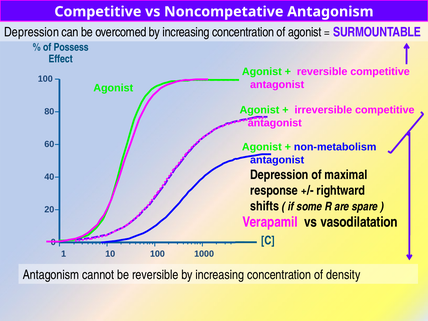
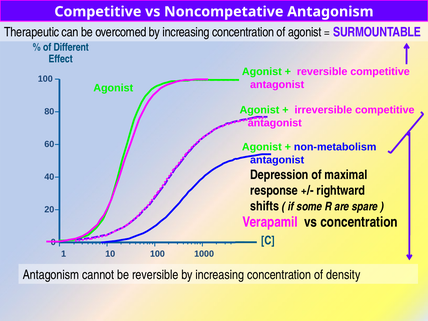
Depression at (32, 32): Depression -> Therapeutic
Possess: Possess -> Different
vs vasodilatation: vasodilatation -> concentration
